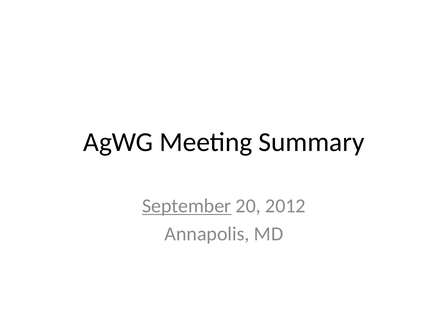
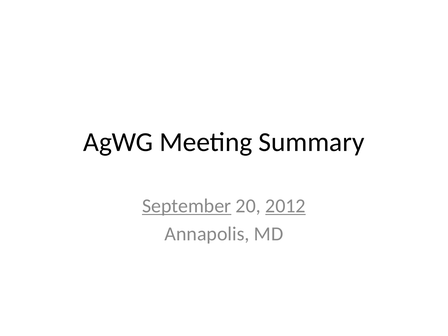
2012 underline: none -> present
